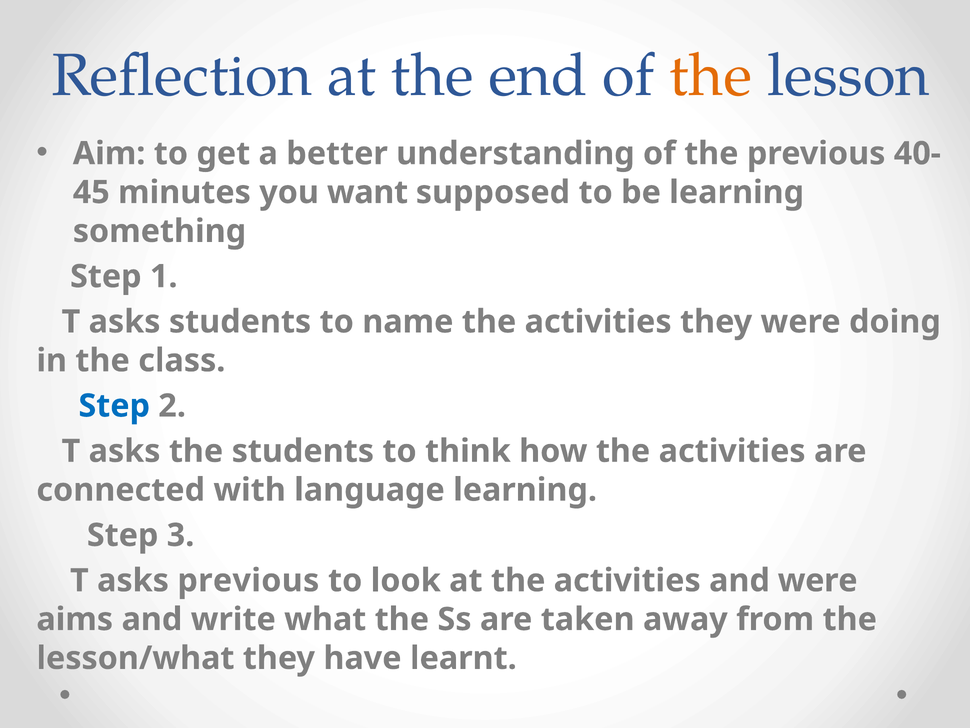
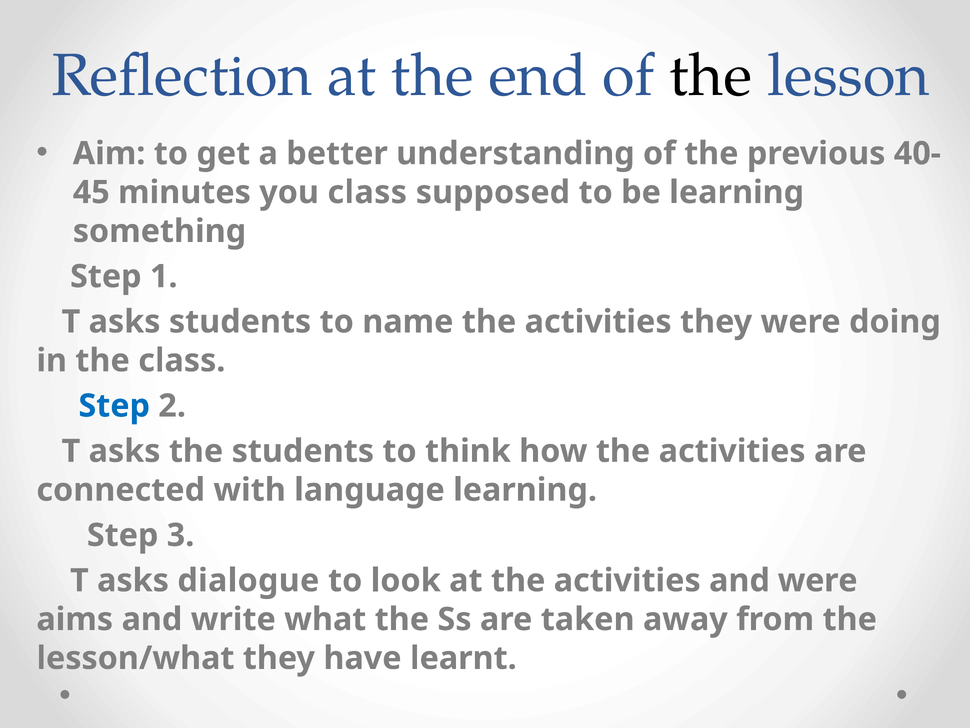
the at (711, 75) colour: orange -> black
you want: want -> class
asks previous: previous -> dialogue
